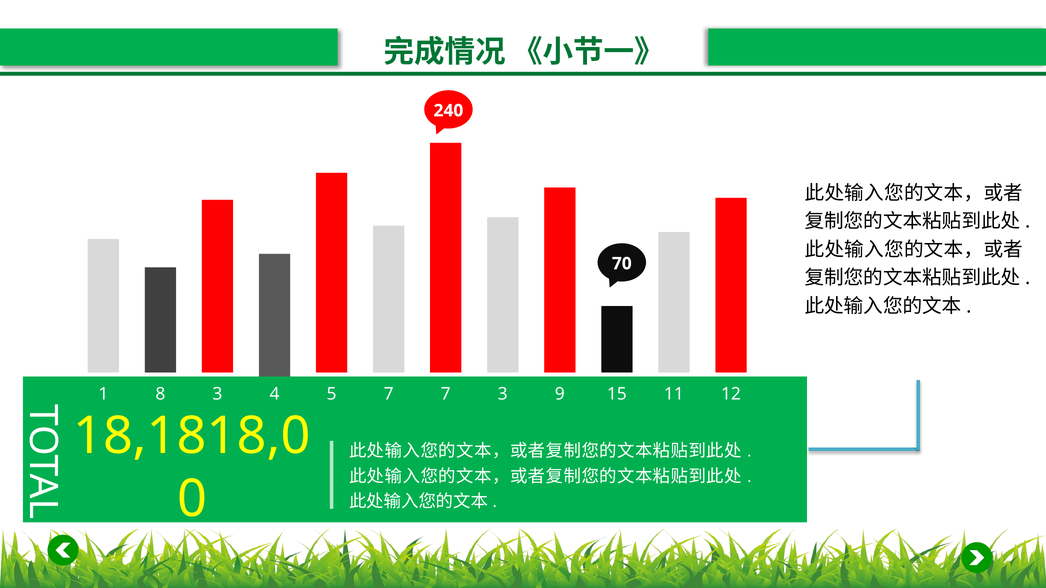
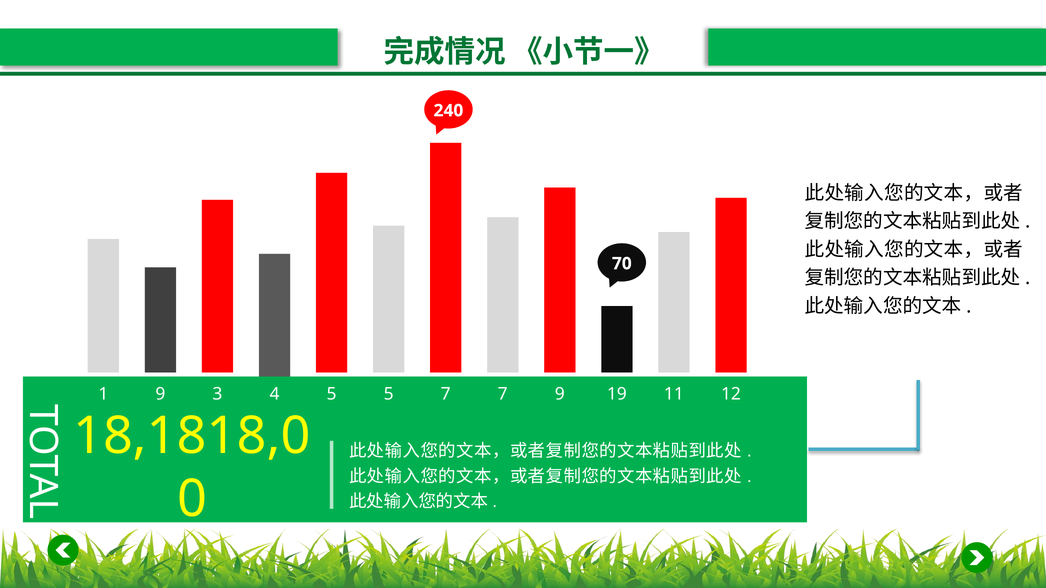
1 8: 8 -> 9
5 7: 7 -> 5
7 3: 3 -> 7
15: 15 -> 19
